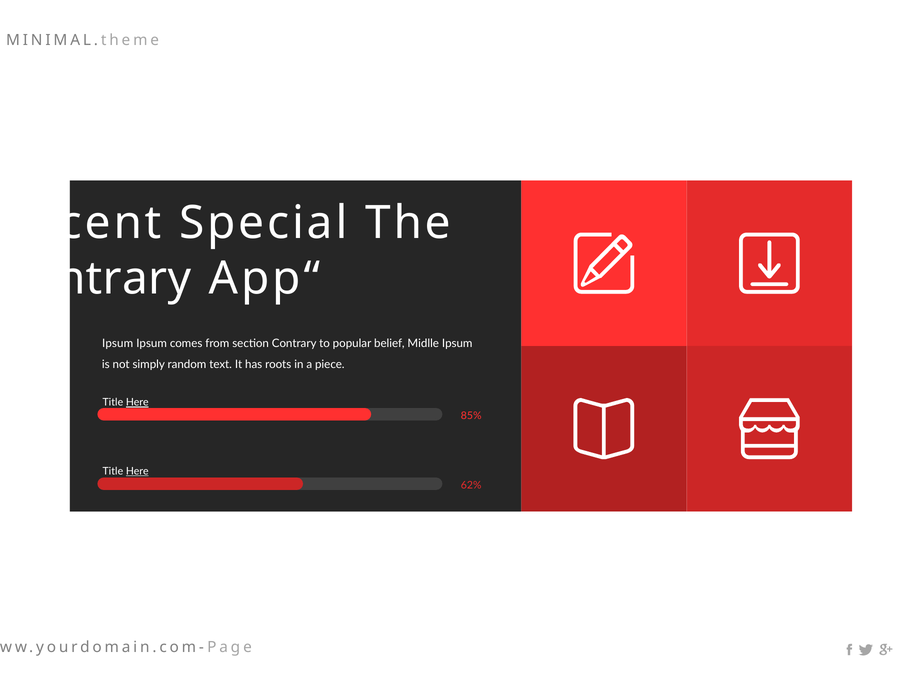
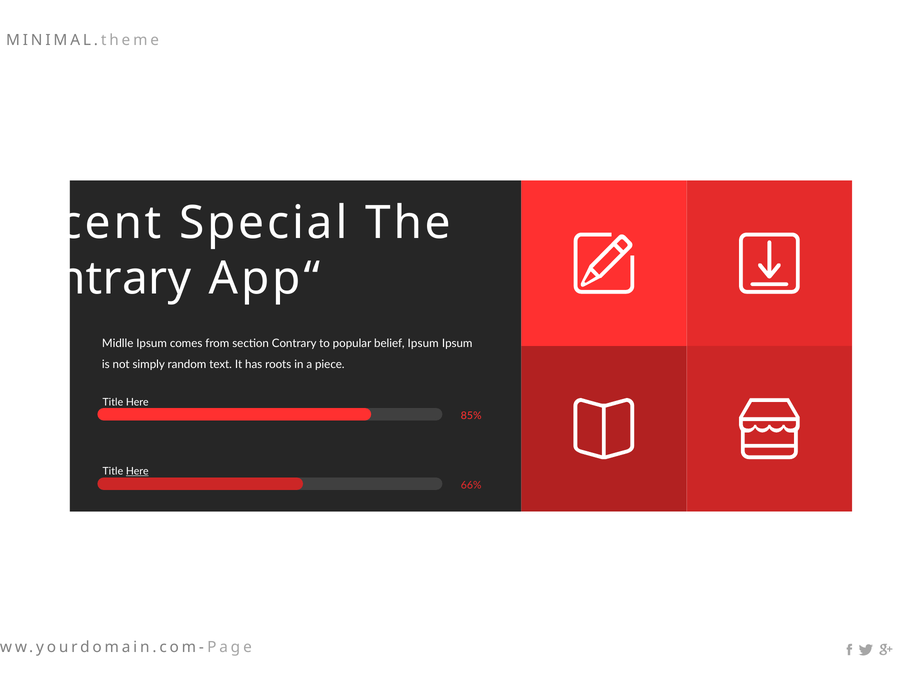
Ipsum at (118, 343): Ipsum -> Midlle
belief Midlle: Midlle -> Ipsum
Here at (137, 402) underline: present -> none
62%: 62% -> 66%
